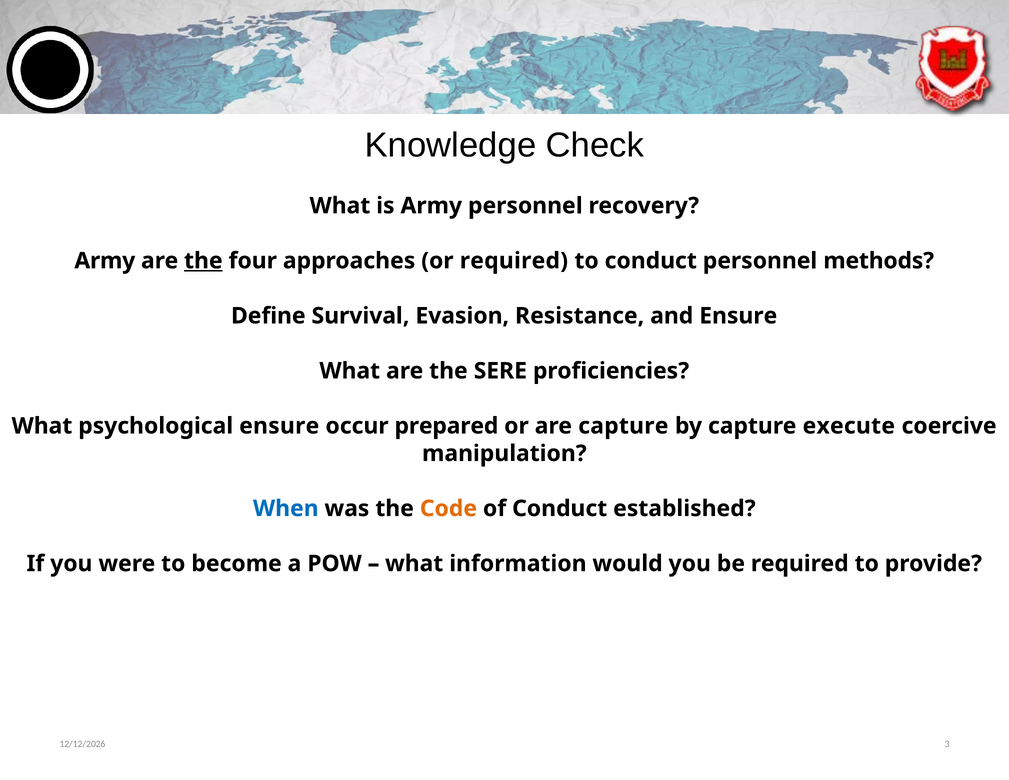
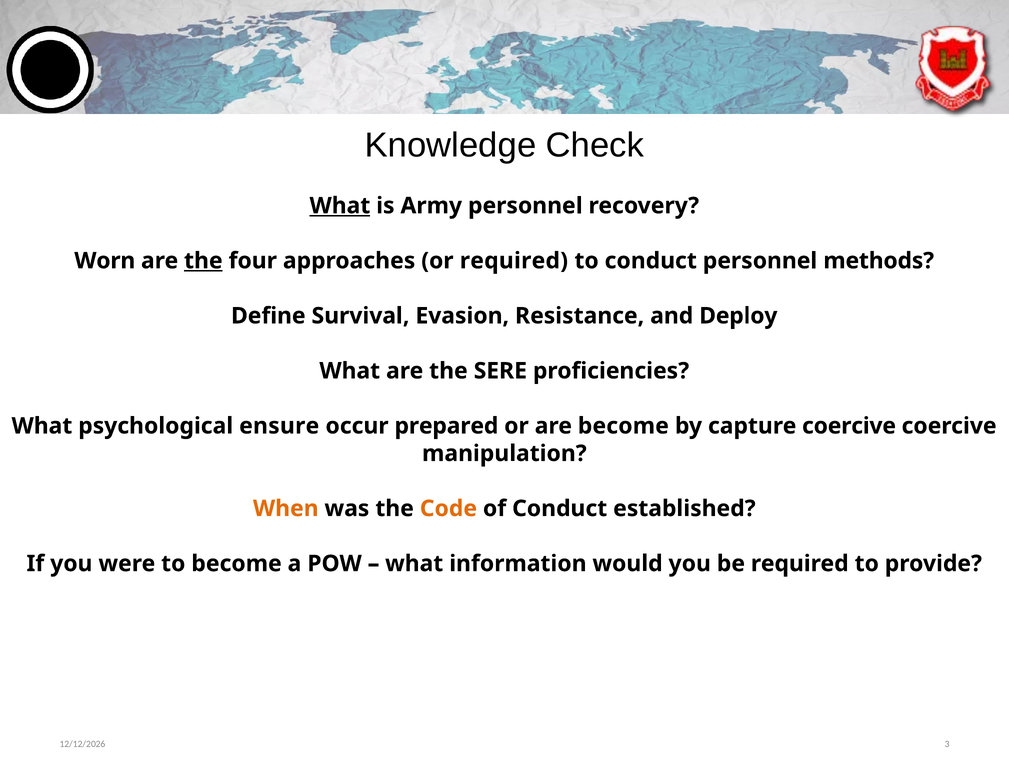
What at (340, 206) underline: none -> present
Army at (105, 261): Army -> Worn
and Ensure: Ensure -> Deploy
are capture: capture -> become
capture execute: execute -> coercive
When colour: blue -> orange
